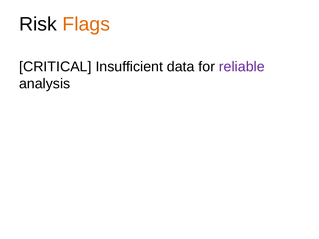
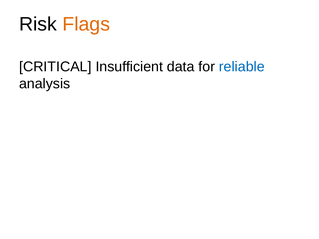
reliable colour: purple -> blue
